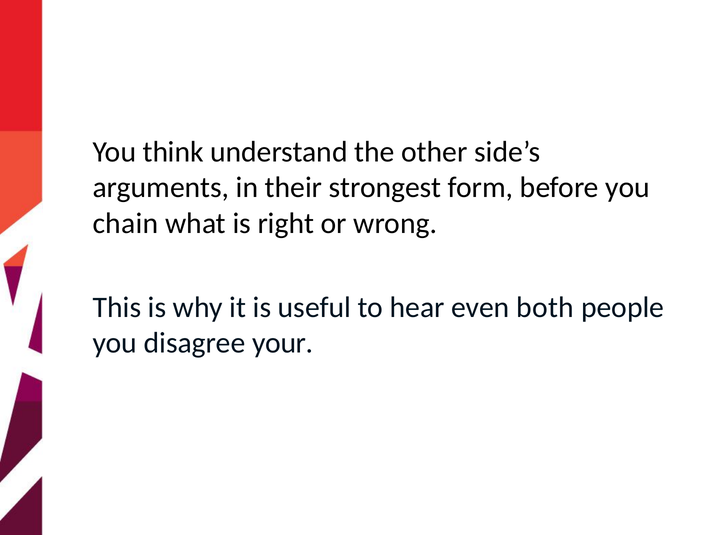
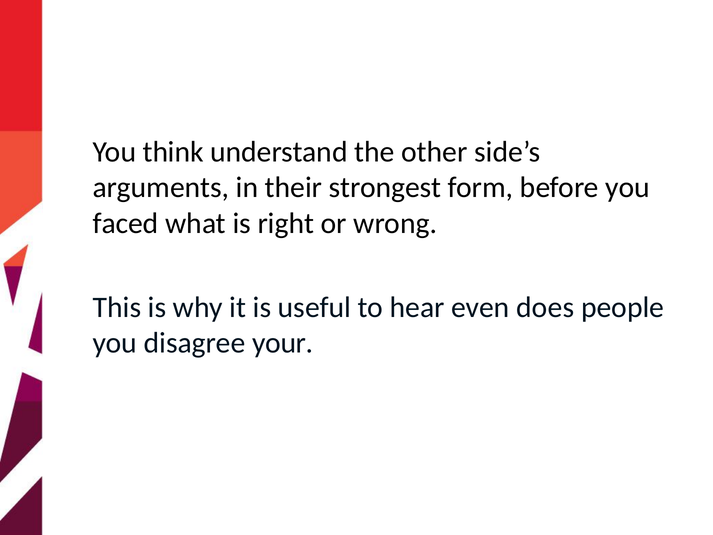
chain: chain -> faced
both: both -> does
